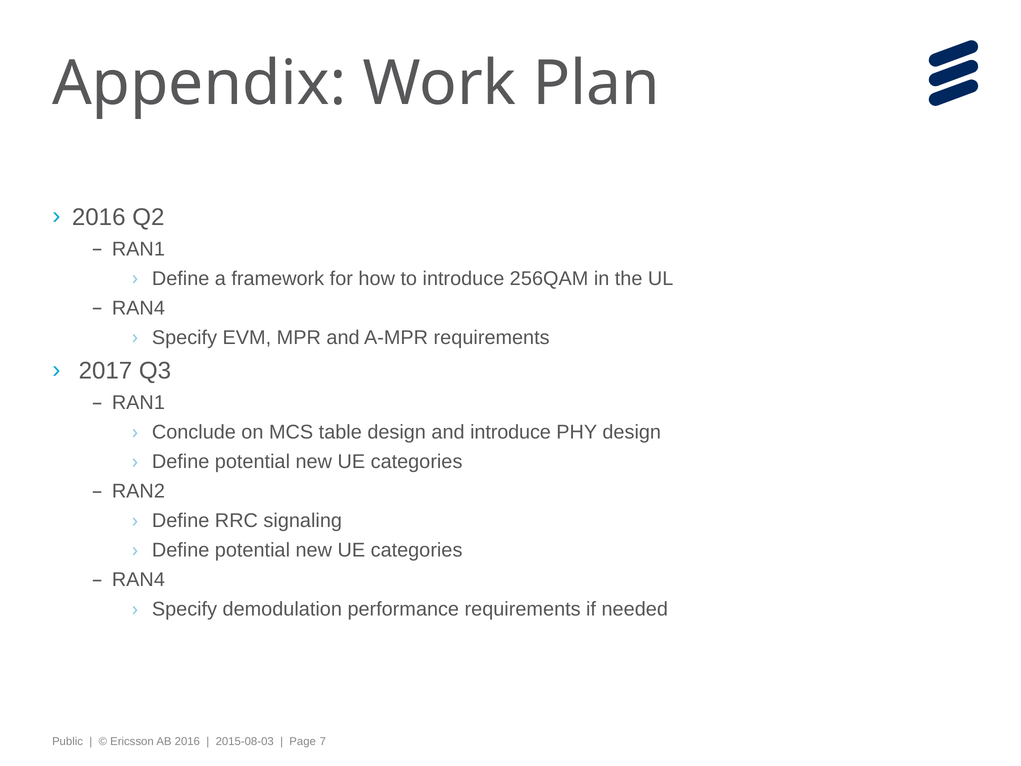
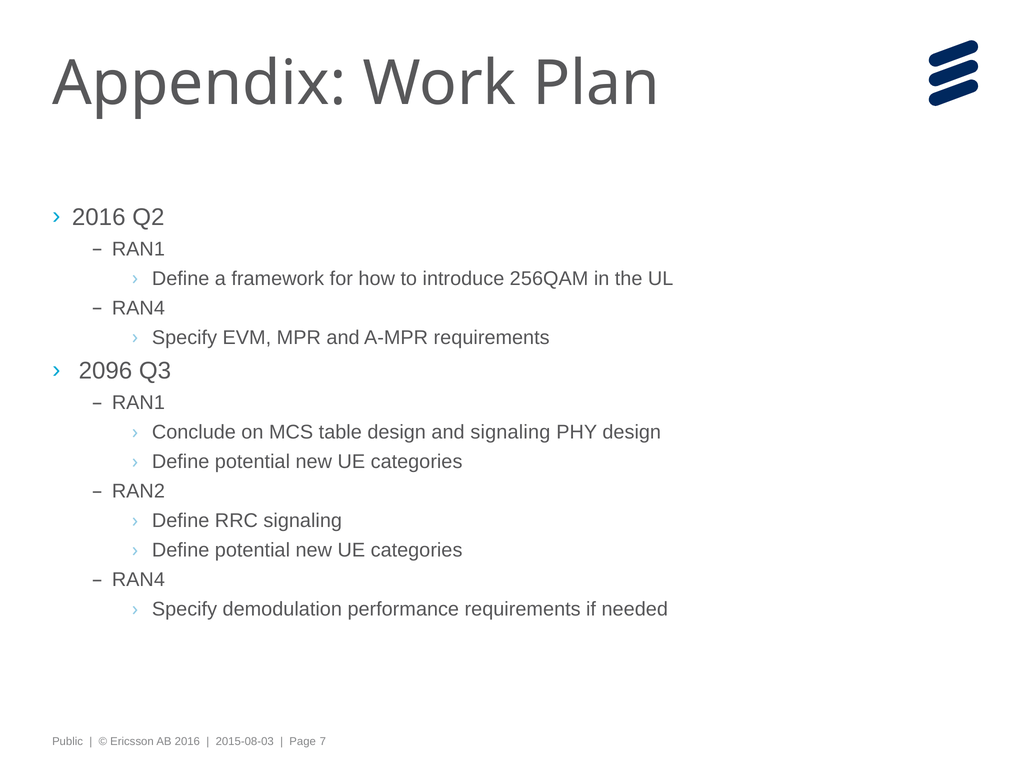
2017: 2017 -> 2096
and introduce: introduce -> signaling
